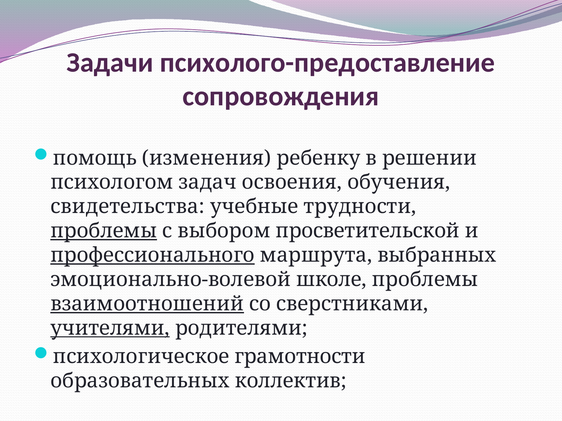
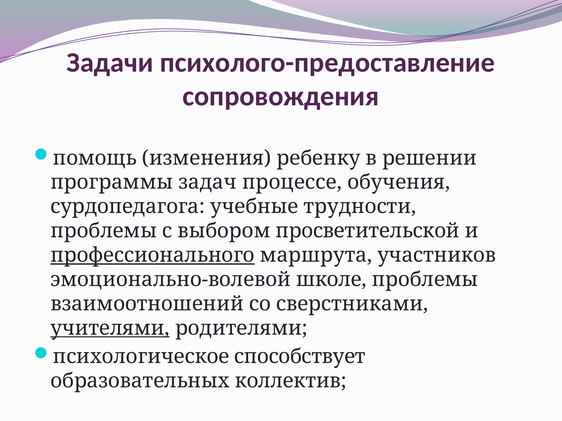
психологом: психологом -> программы
освоения: освоения -> процессе
свидетельства: свидетельства -> сурдопедагога
проблемы at (104, 231) underline: present -> none
выбранных: выбранных -> участников
взаимоотношений underline: present -> none
грамотности: грамотности -> способствует
